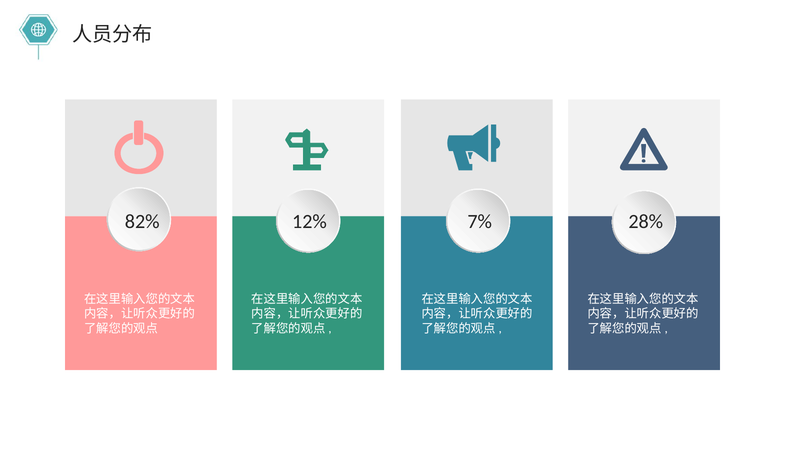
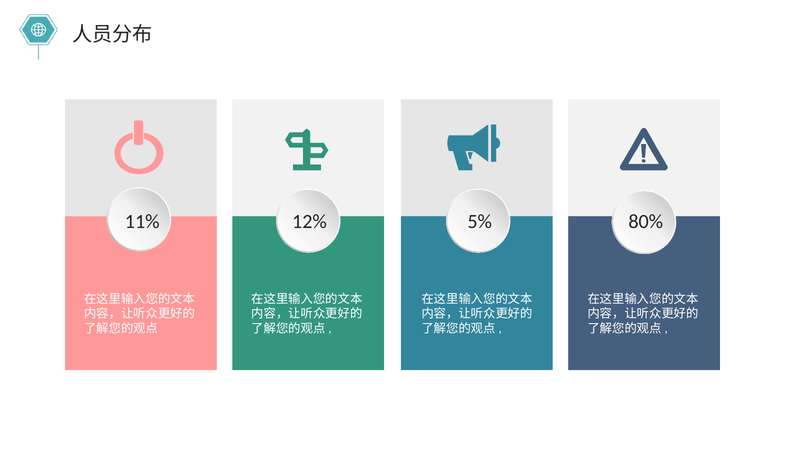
82%: 82% -> 11%
7%: 7% -> 5%
28%: 28% -> 80%
